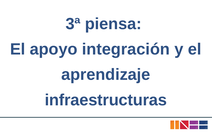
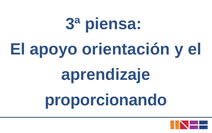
integración: integración -> orientación
infraestructuras: infraestructuras -> proporcionando
